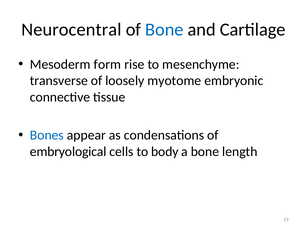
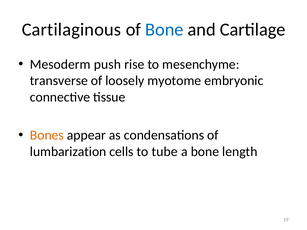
Neurocentral: Neurocentral -> Cartilaginous
form: form -> push
Bones colour: blue -> orange
embryological: embryological -> lumbarization
body: body -> tube
